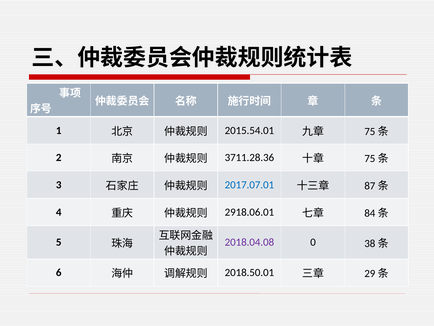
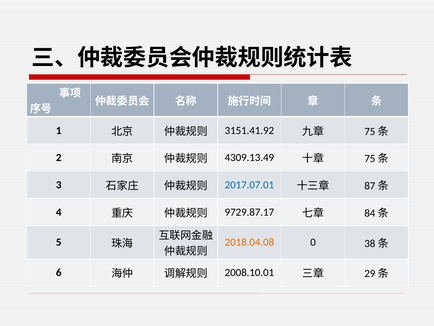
2015.54.01: 2015.54.01 -> 3151.41.92
3711.28.36: 3711.28.36 -> 4309.13.49
2918.06.01: 2918.06.01 -> 9729.87.17
2018.04.08 colour: purple -> orange
2018.50.01: 2018.50.01 -> 2008.10.01
